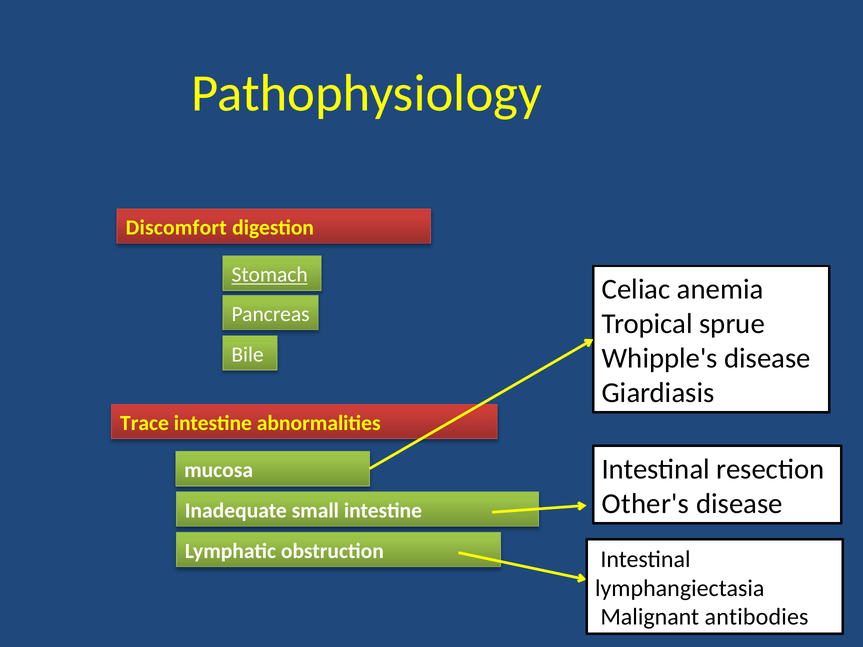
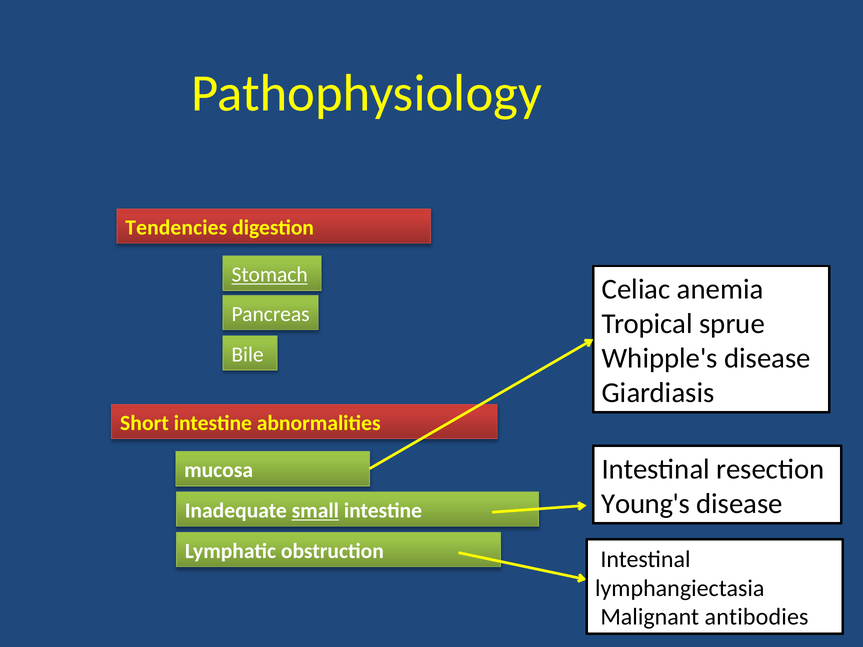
Discomfort: Discomfort -> Tendencies
Trace: Trace -> Short
Other's: Other's -> Young's
small underline: none -> present
